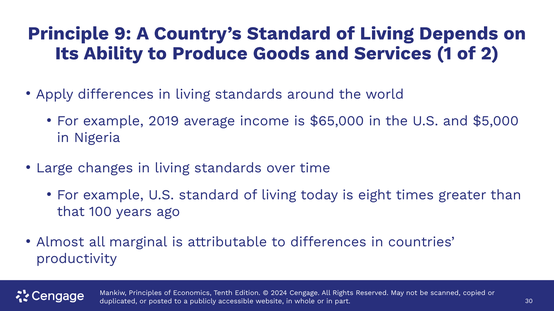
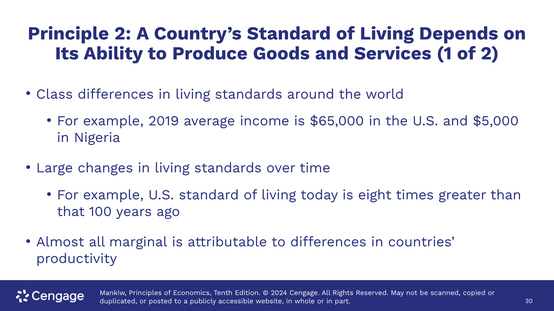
Principle 9: 9 -> 2
Apply: Apply -> Class
